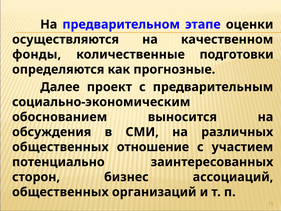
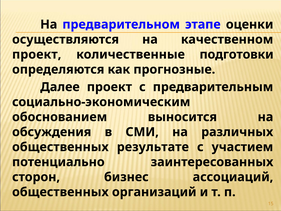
фонды at (37, 54): фонды -> проект
отношение: отношение -> результате
